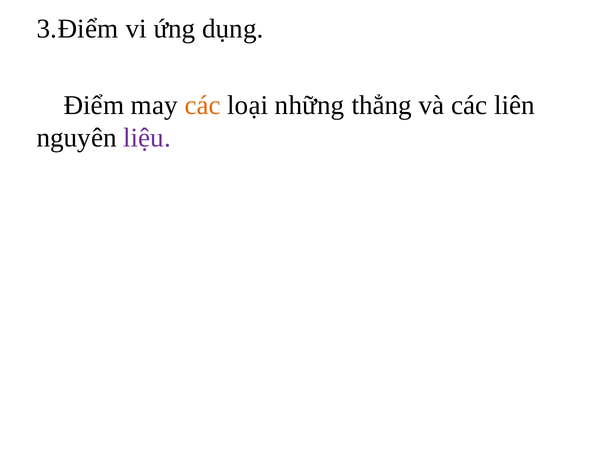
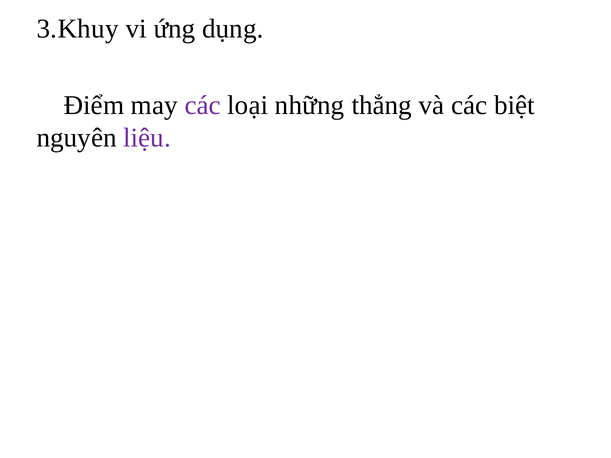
3.Điểm: 3.Điểm -> 3.Khuy
các at (203, 105) colour: orange -> purple
liên: liên -> biệt
